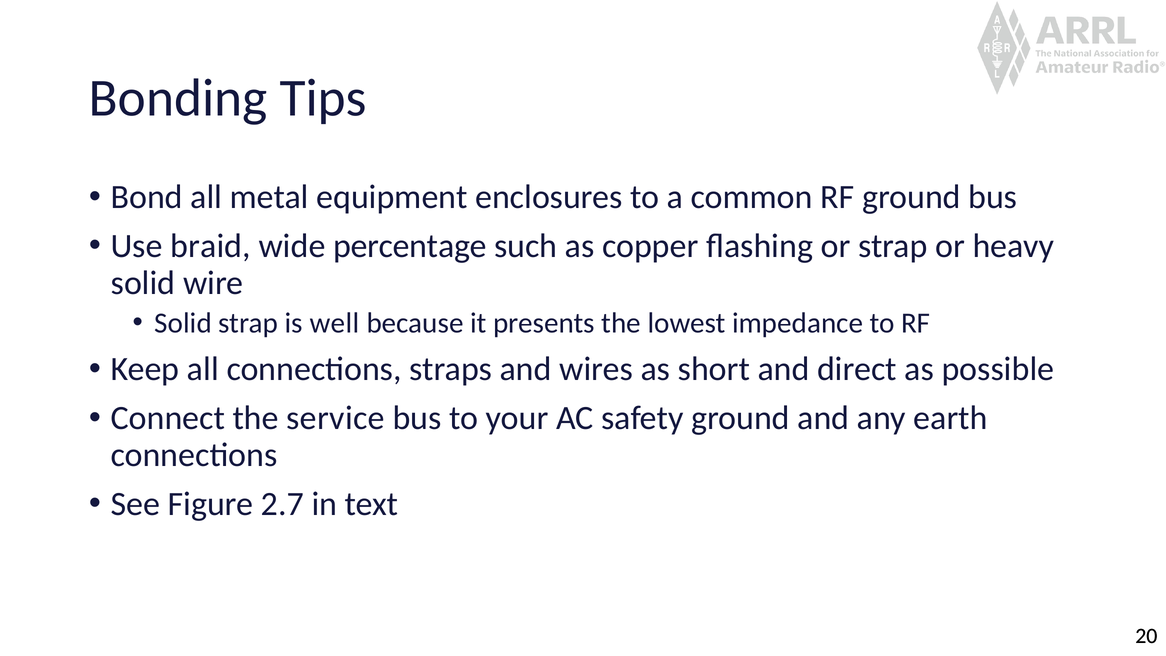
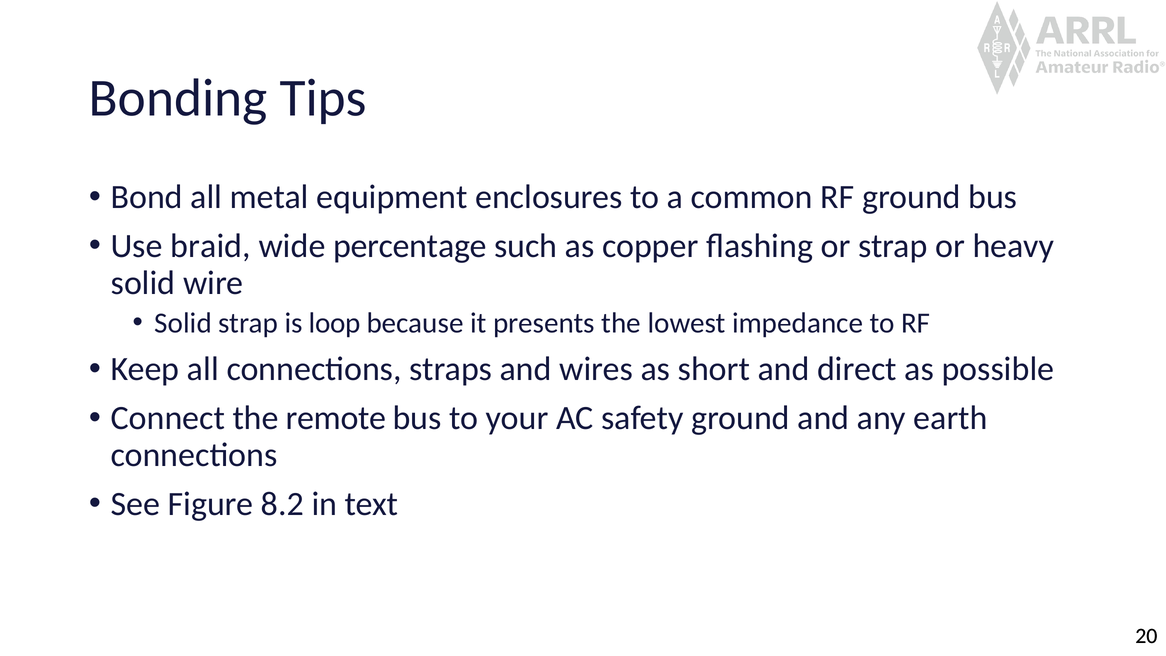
well: well -> loop
service: service -> remote
2.7: 2.7 -> 8.2
